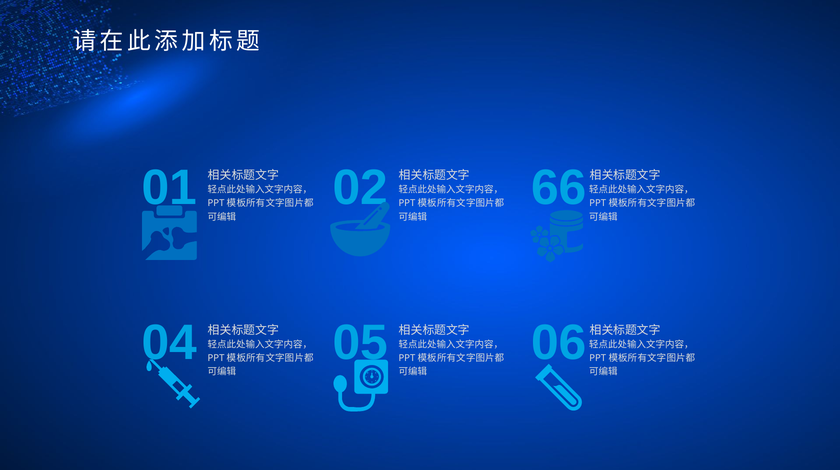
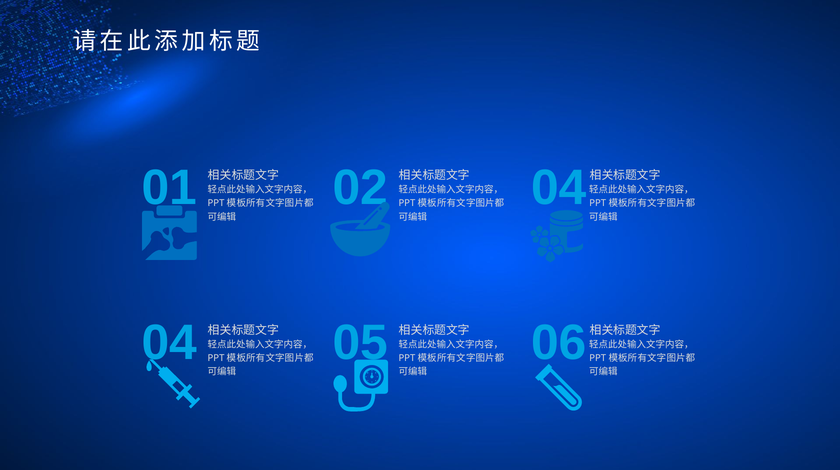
66 at (559, 188): 66 -> 04
